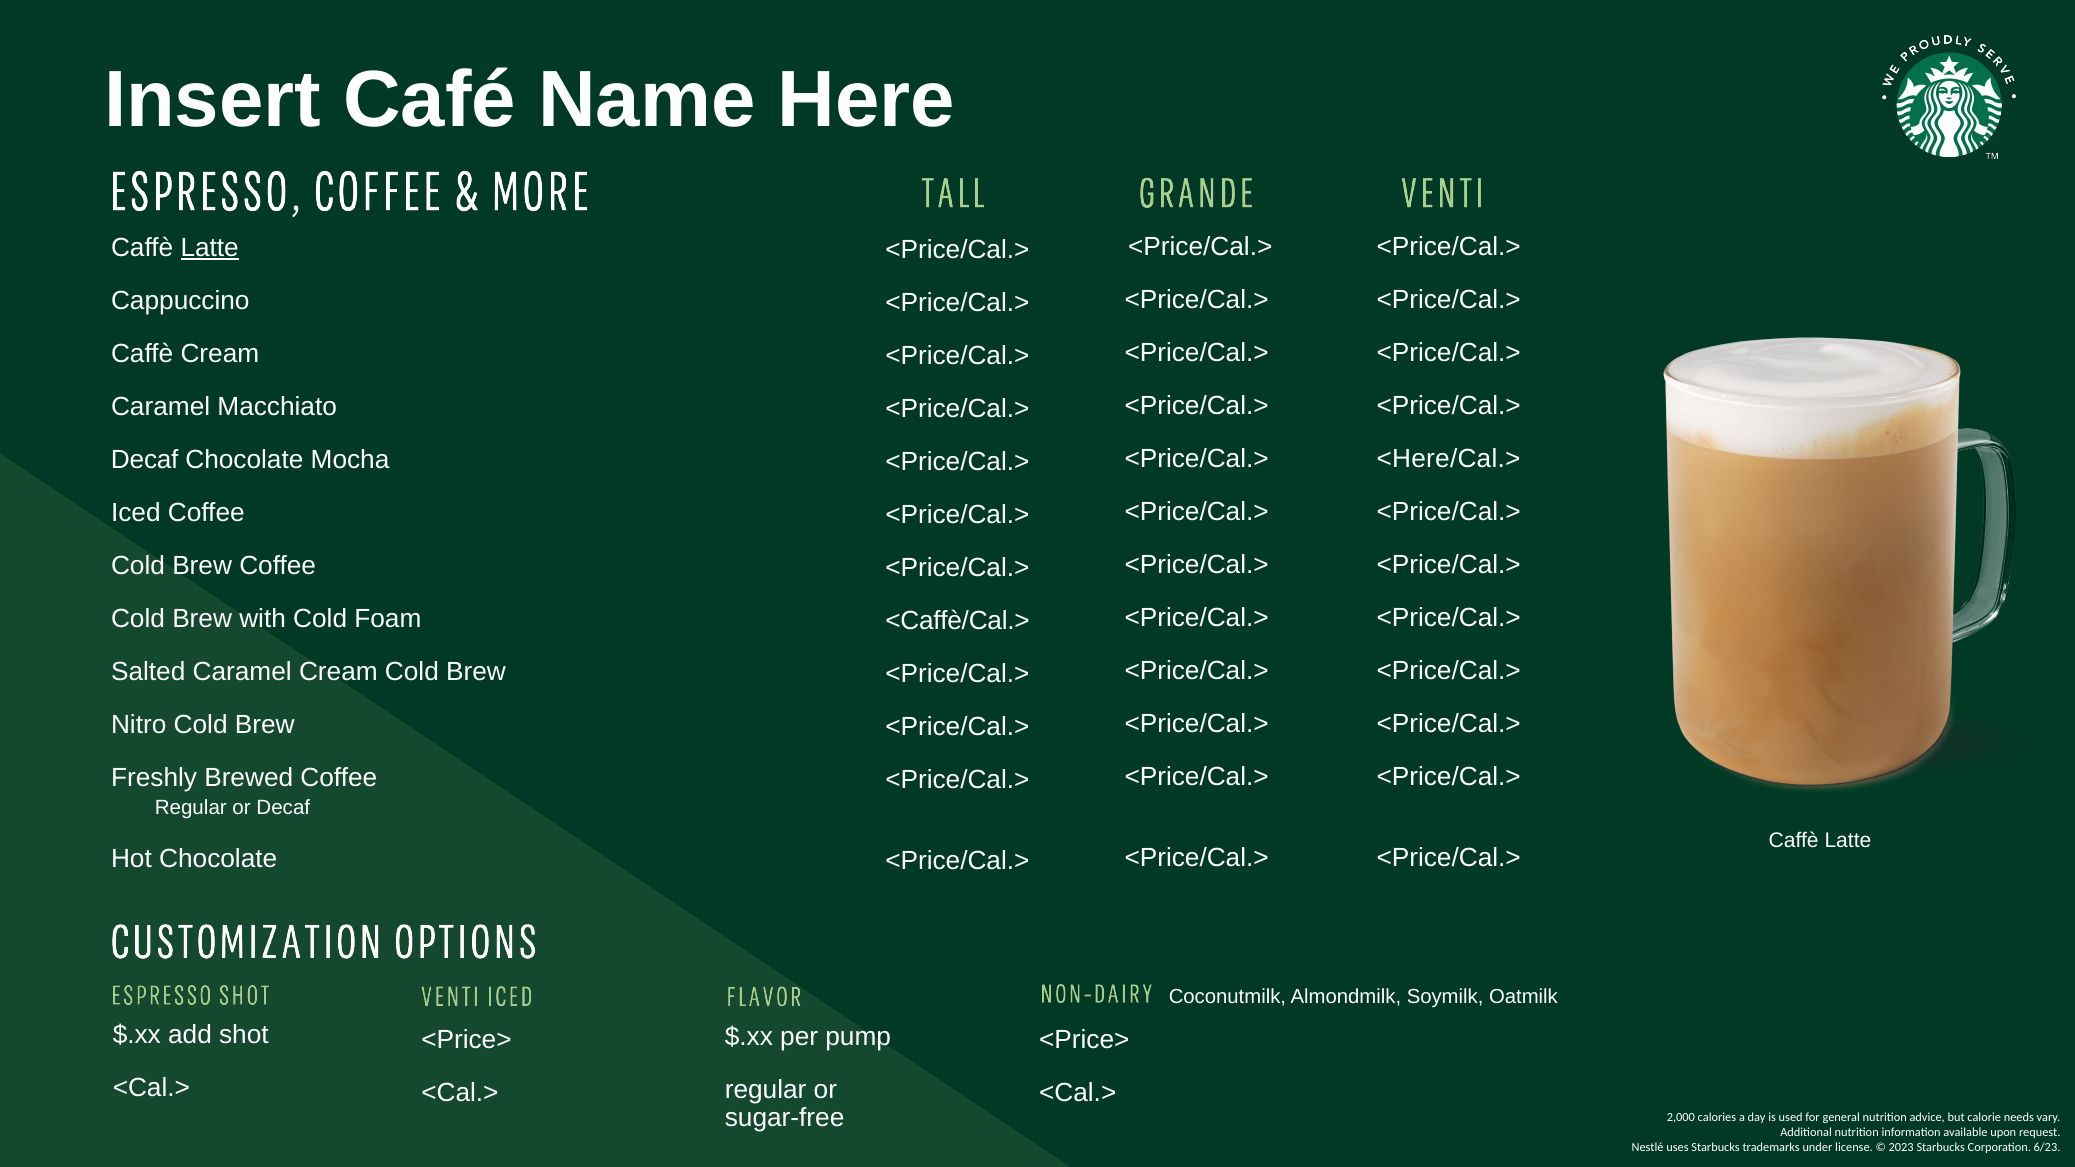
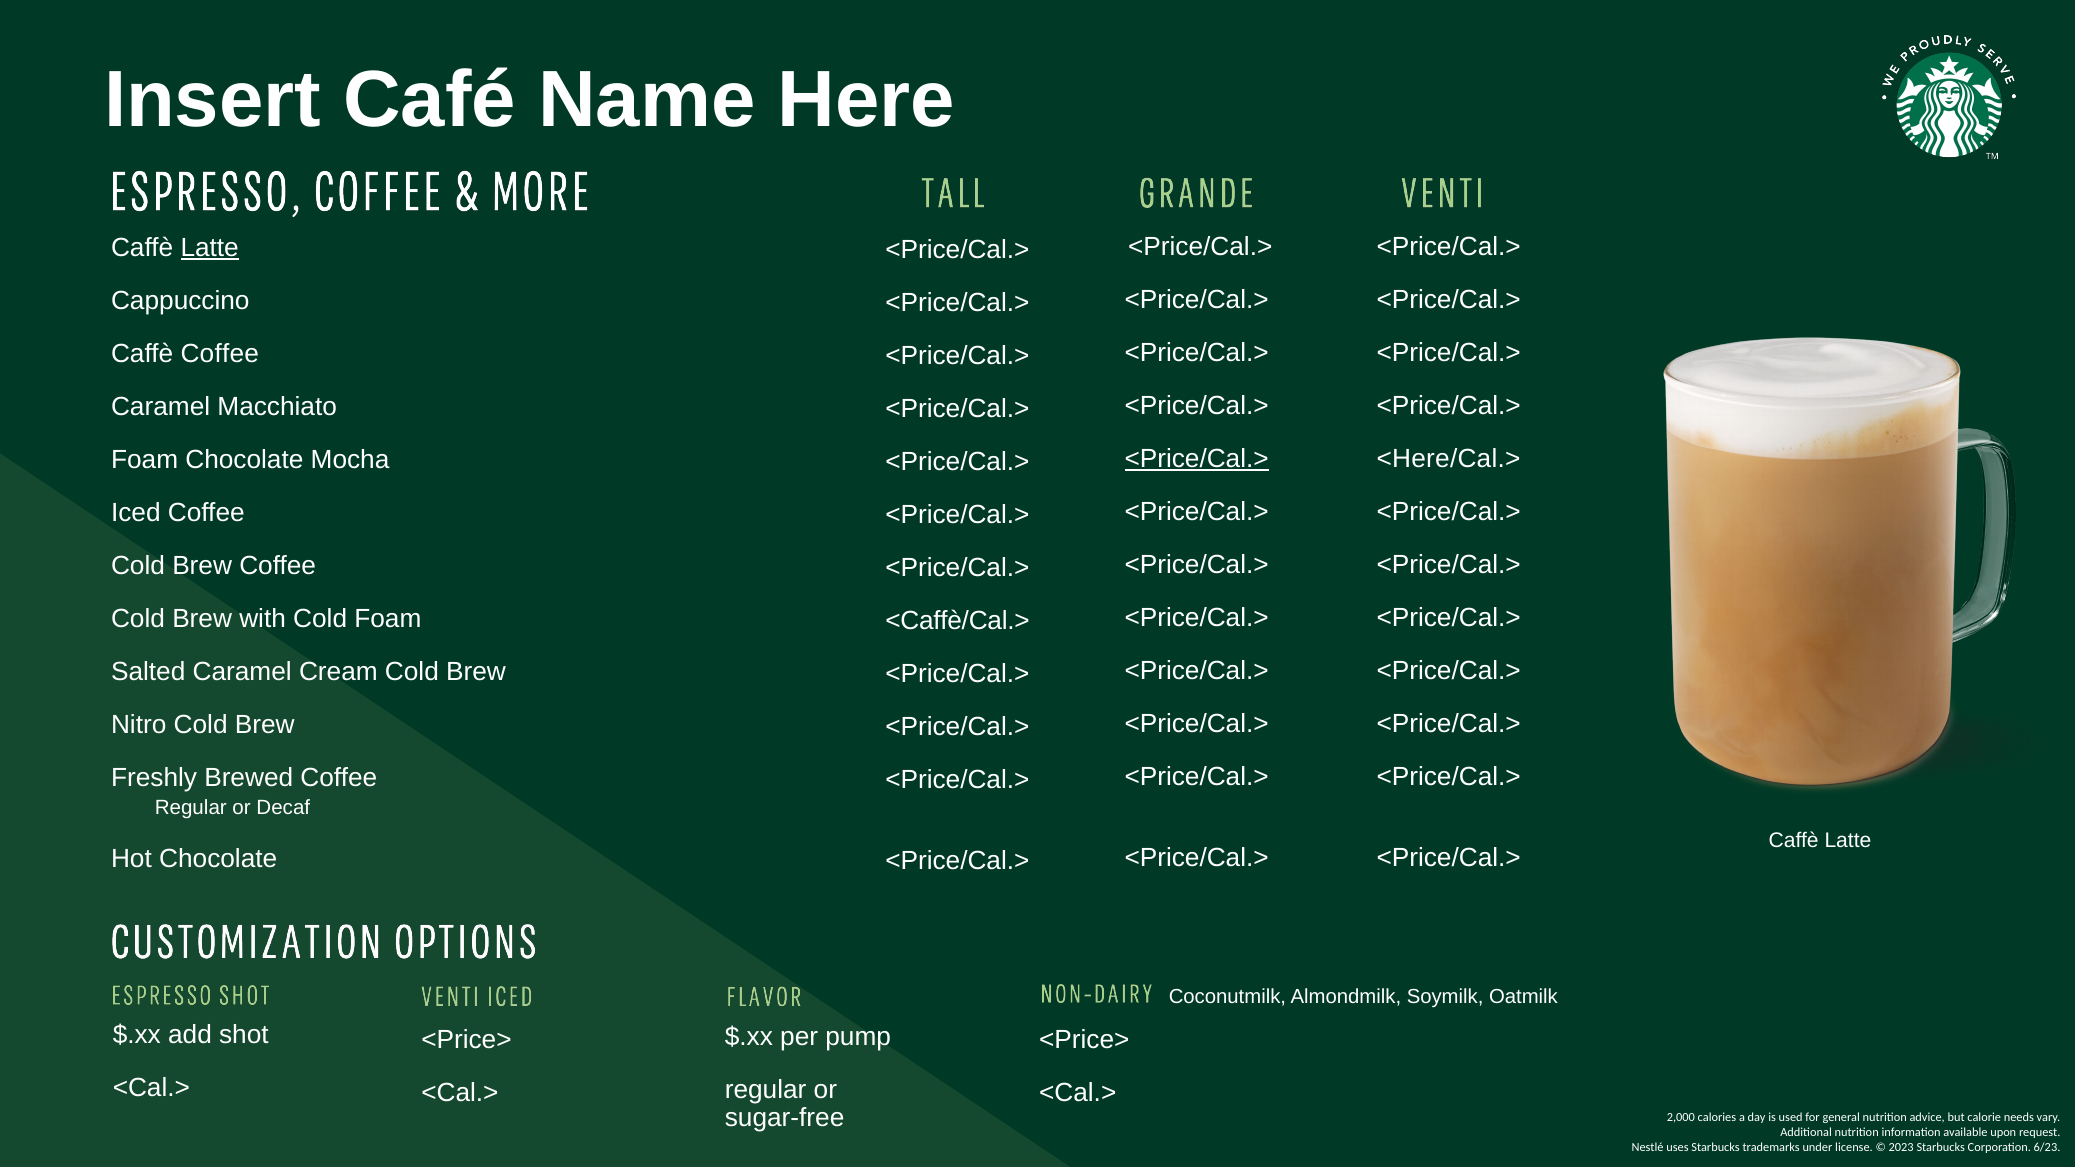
Caffè Cream: Cream -> Coffee
<Price/Cal.> at (1197, 459) underline: none -> present
Decaf at (145, 460): Decaf -> Foam
